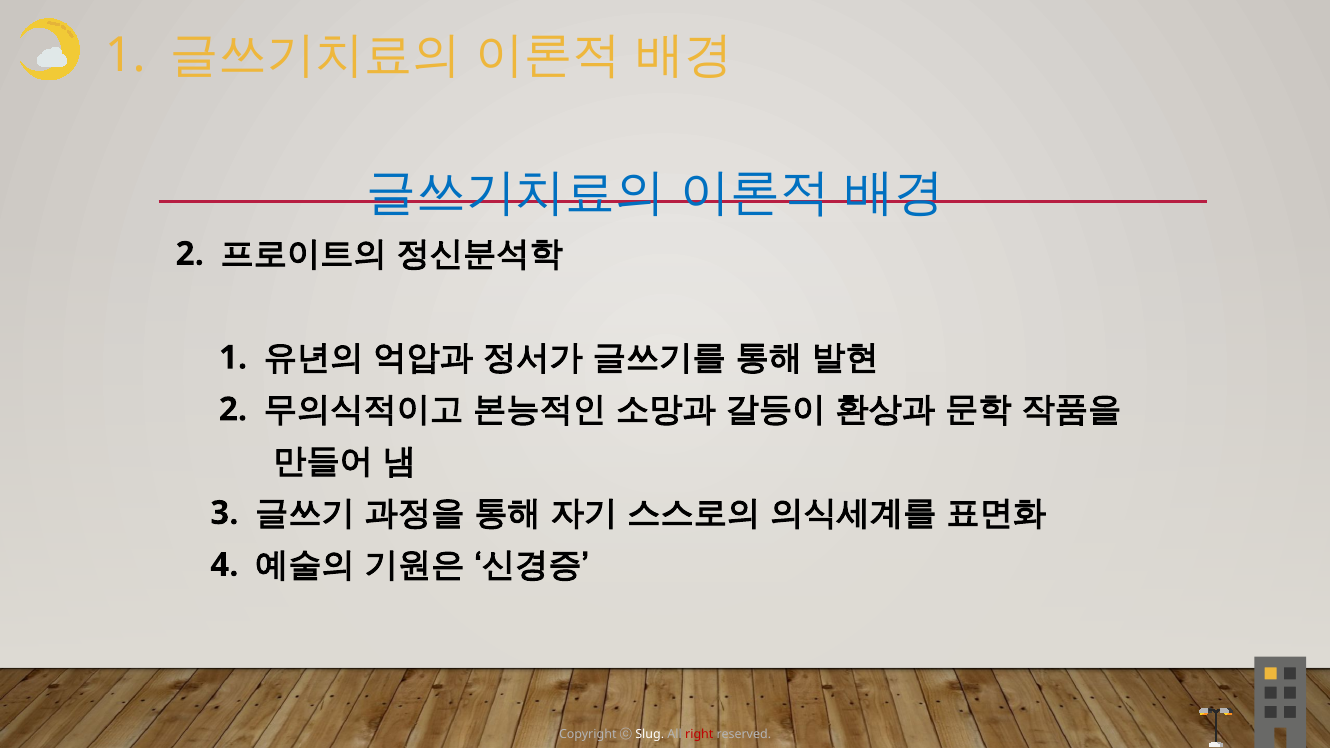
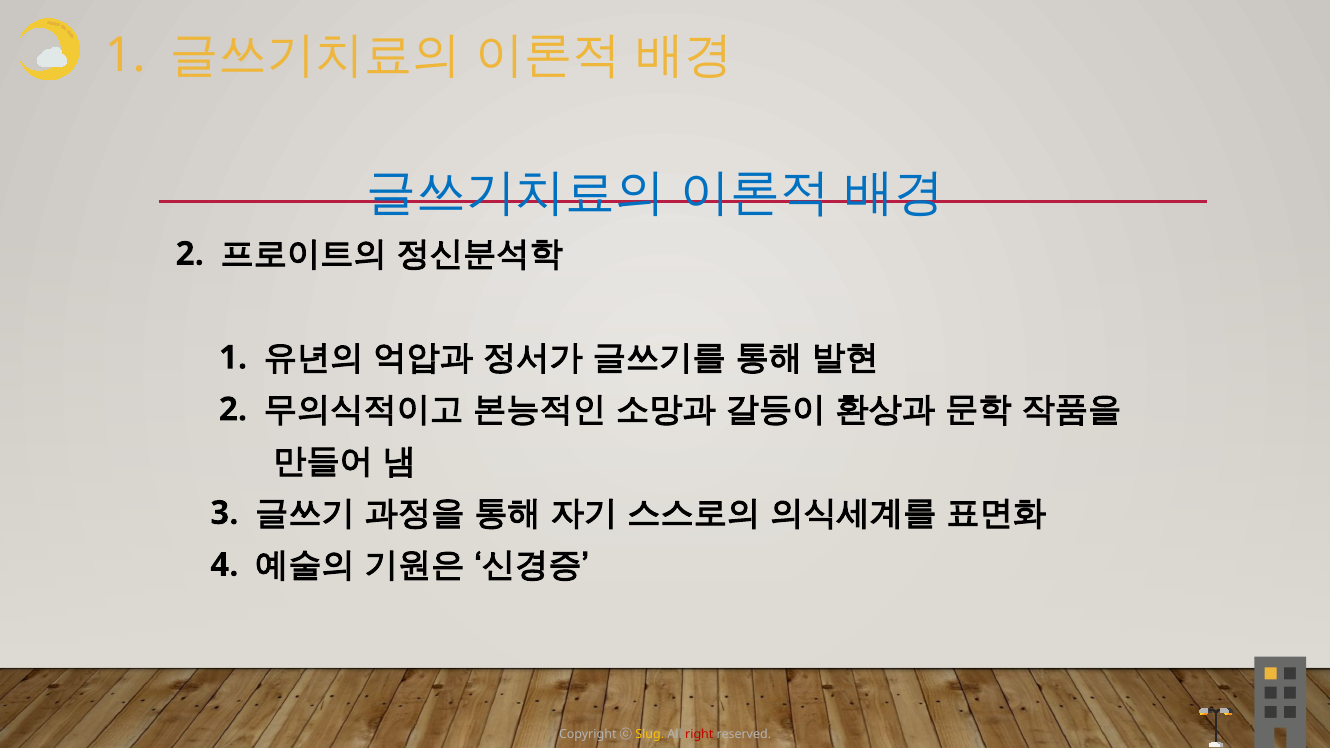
Slug colour: white -> yellow
